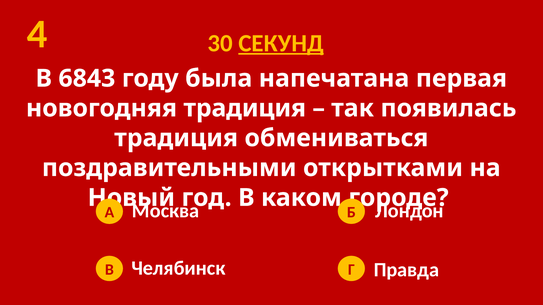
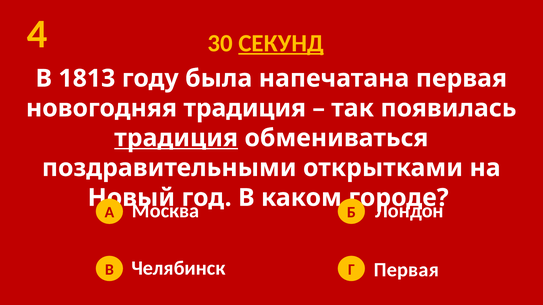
6843: 6843 -> 1813
традиция at (176, 138) underline: none -> present
Правда at (406, 270): Правда -> Первая
